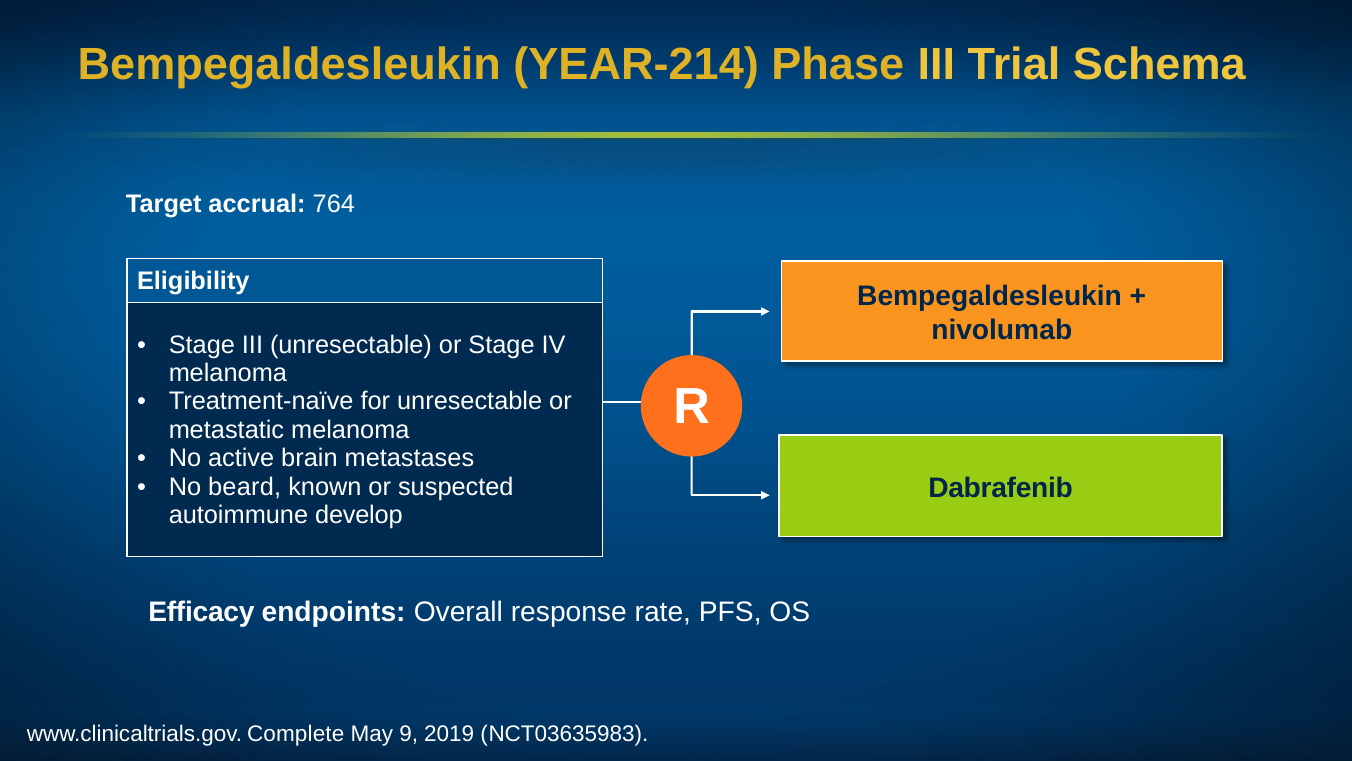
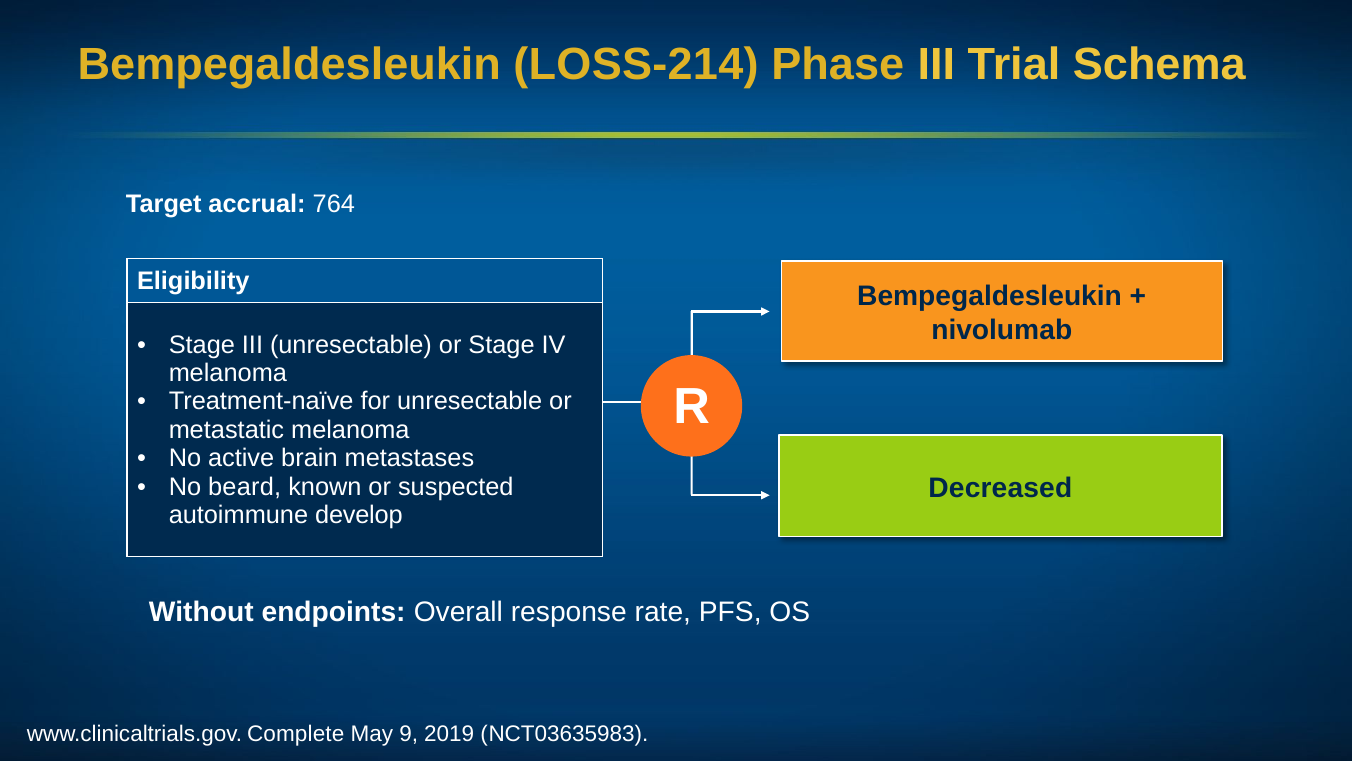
YEAR-214: YEAR-214 -> LOSS-214
Dabrafenib: Dabrafenib -> Decreased
Efficacy: Efficacy -> Without
